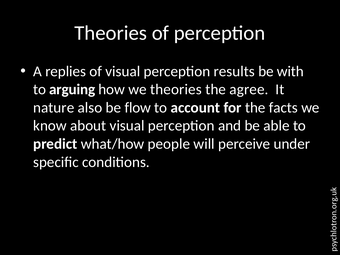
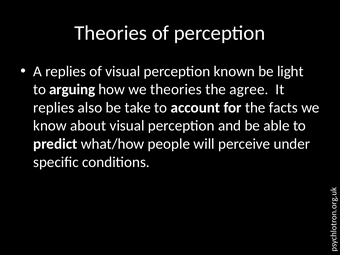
results: results -> known
with: with -> light
nature at (54, 108): nature -> replies
flow: flow -> take
